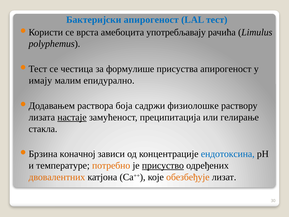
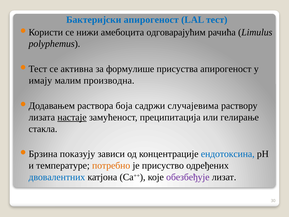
врста: врста -> нижи
употребљавају: употребљавају -> одговарајућим
честица: честица -> активна
епидурално: епидурално -> производна
физиолошке: физиолошке -> случајевима
коначној: коначној -> показују
присуство underline: present -> none
двовалентних colour: orange -> blue
обезбеђује colour: orange -> purple
